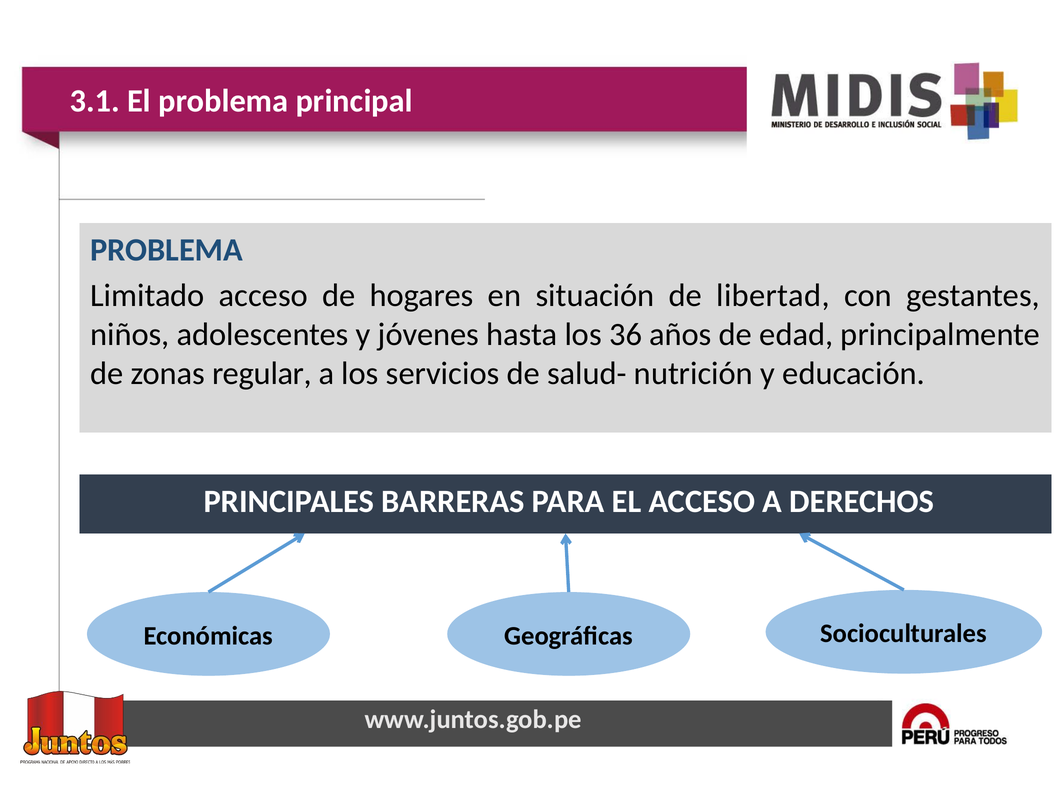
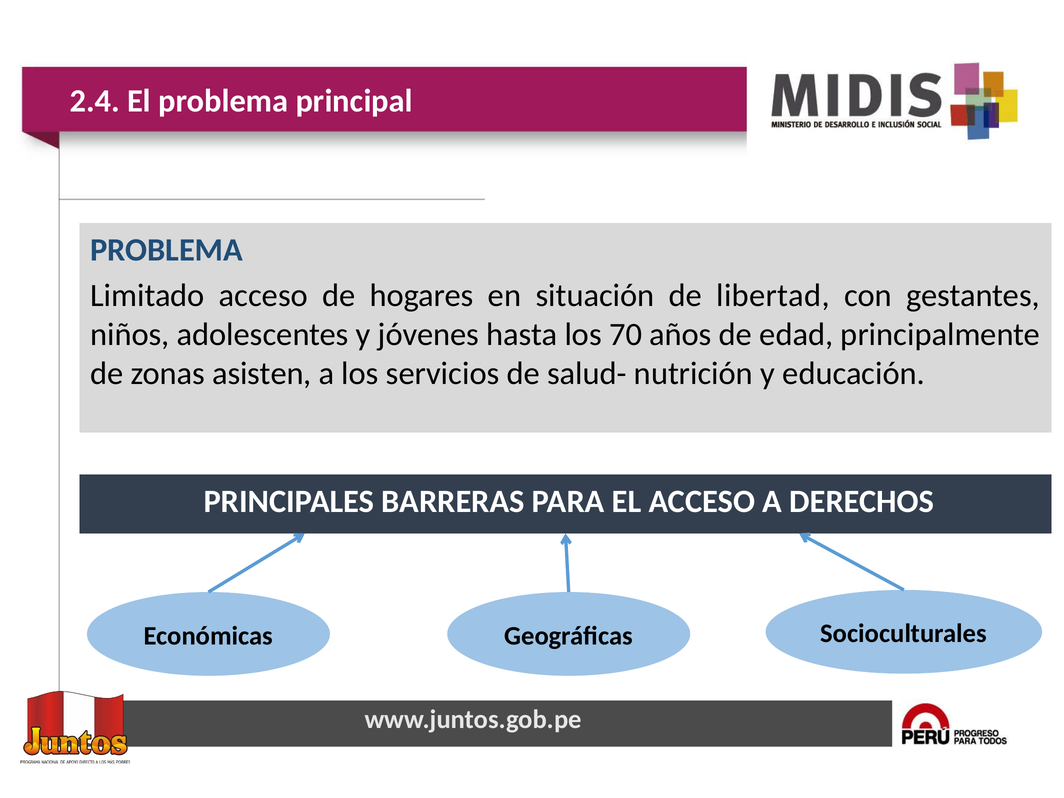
3.1: 3.1 -> 2.4
36: 36 -> 70
regular: regular -> asisten
